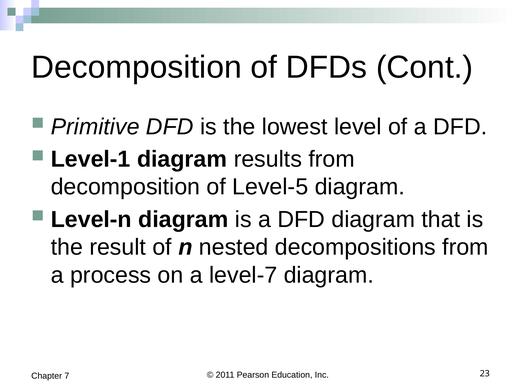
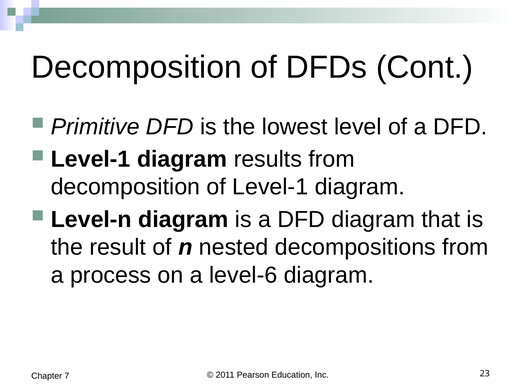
of Level-5: Level-5 -> Level-1
level-7: level-7 -> level-6
